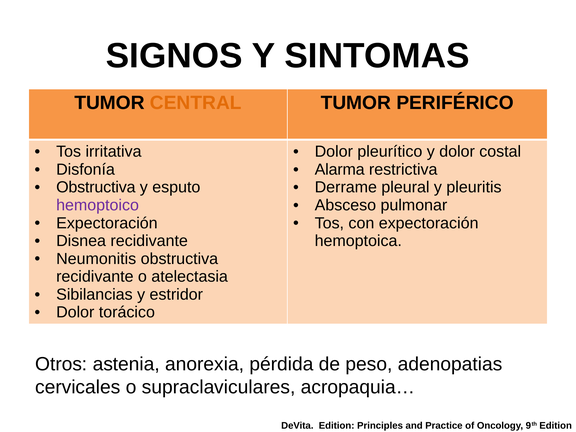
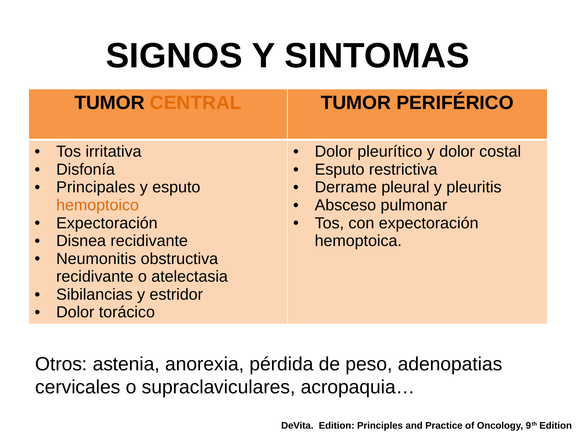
Alarma at (340, 170): Alarma -> Esputo
Obstructiva at (96, 187): Obstructiva -> Principales
hemoptoico colour: purple -> orange
